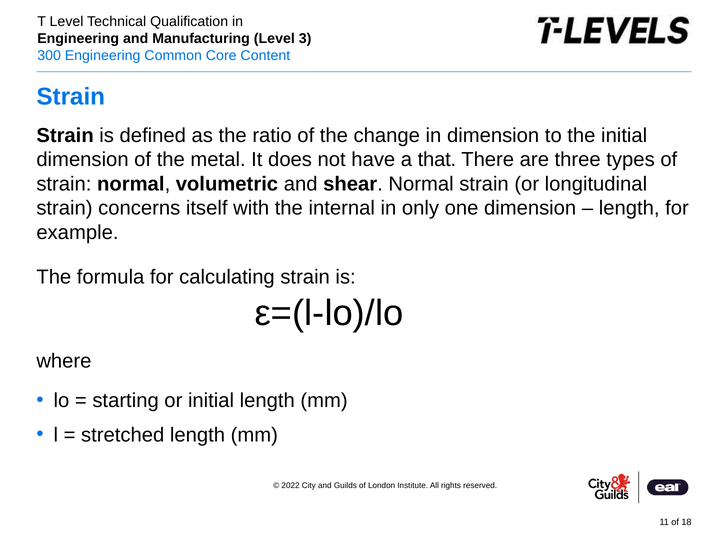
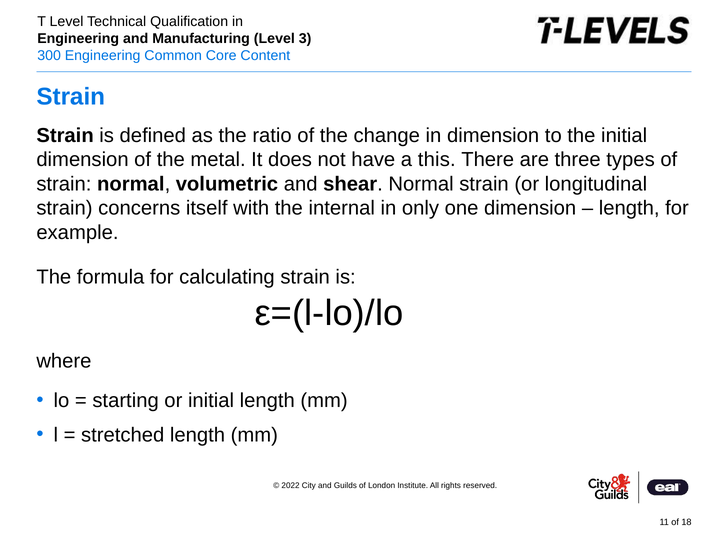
that: that -> this
